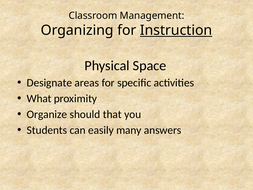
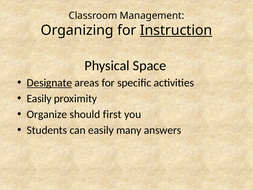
Designate underline: none -> present
What at (39, 98): What -> Easily
that: that -> first
